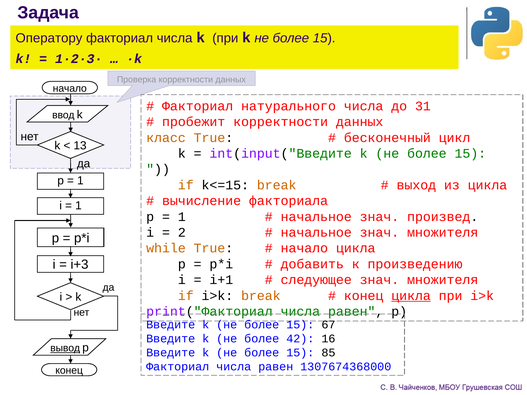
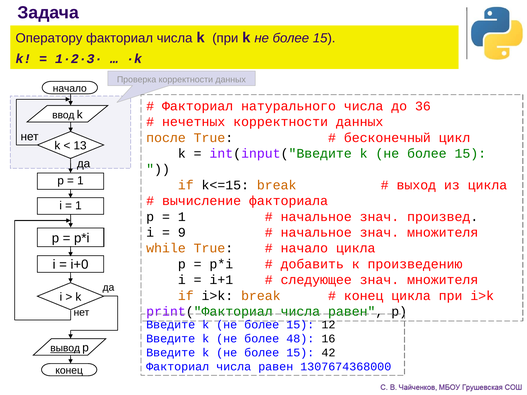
31: 31 -> 36
пробежит: пробежит -> нечетных
класс: класс -> после
2: 2 -> 9
i+3: i+3 -> i+0
цикла at (411, 296) underline: present -> none
67: 67 -> 12
42: 42 -> 48
85: 85 -> 42
